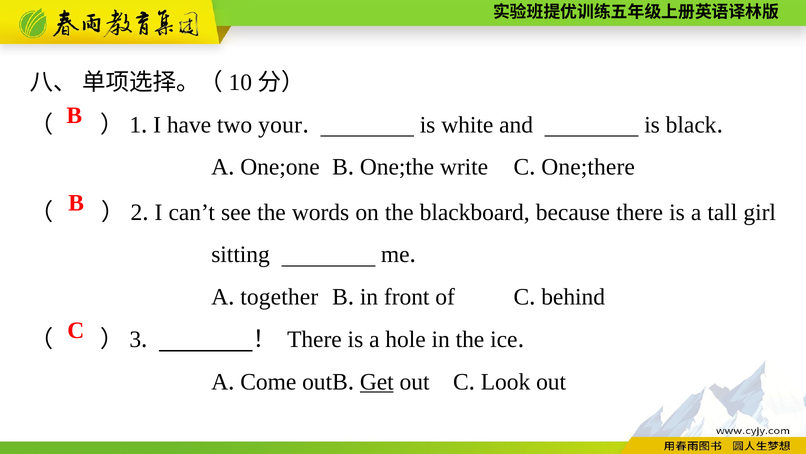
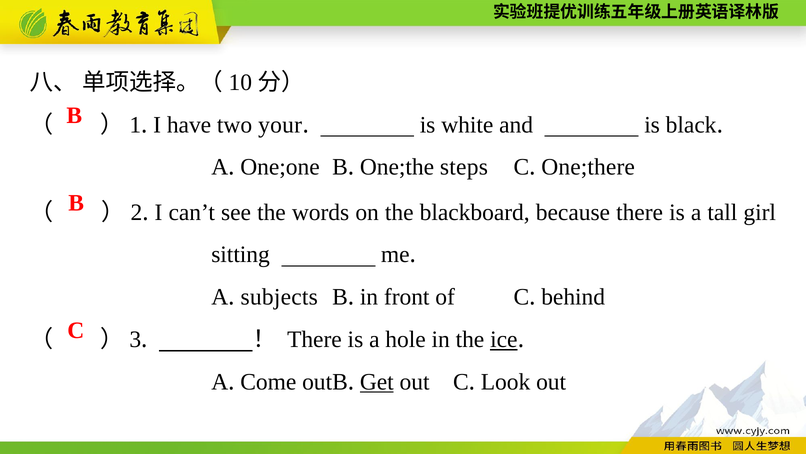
write: write -> steps
together: together -> subjects
ice underline: none -> present
